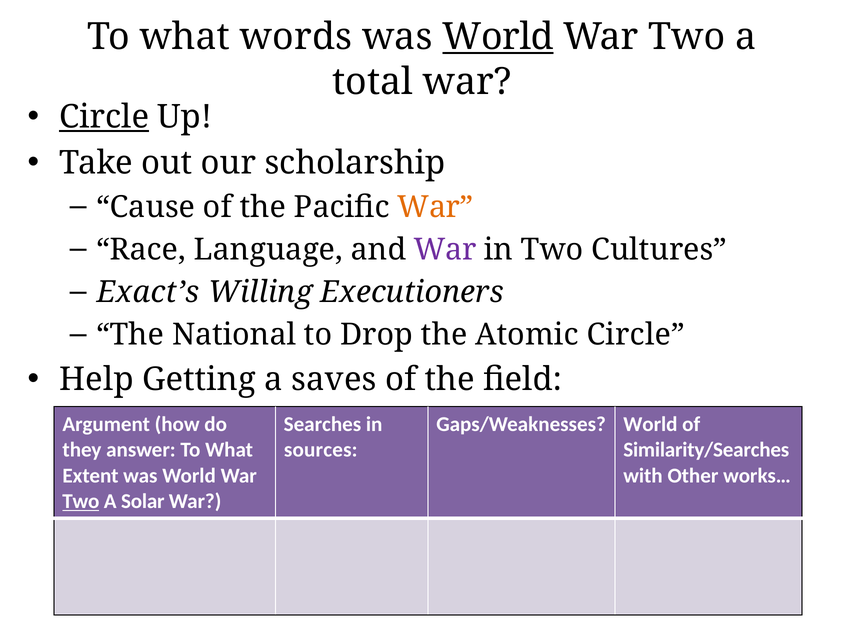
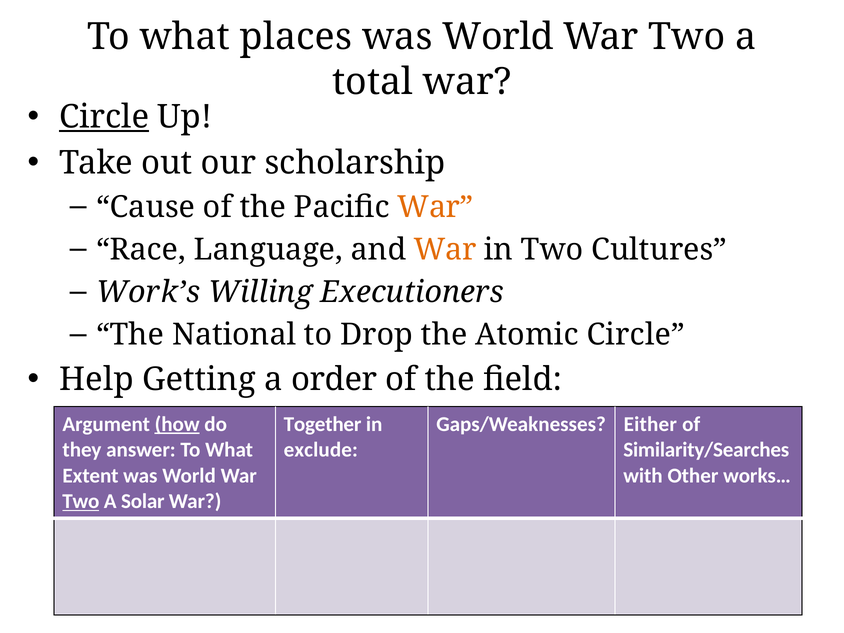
words: words -> places
World at (498, 37) underline: present -> none
War at (445, 250) colour: purple -> orange
Exact’s: Exact’s -> Work’s
saves: saves -> order
how underline: none -> present
Searches: Searches -> Together
Gaps/Weaknesses World: World -> Either
sources: sources -> exclude
